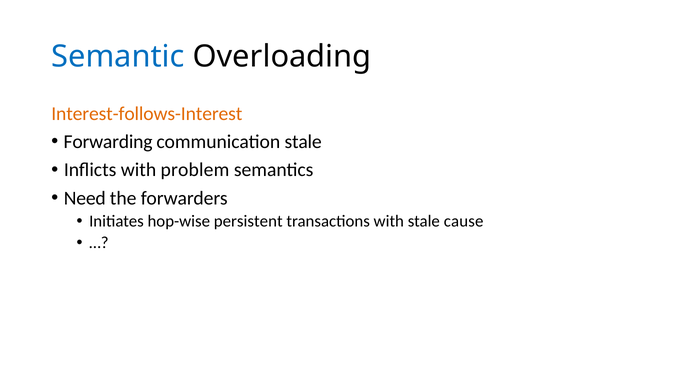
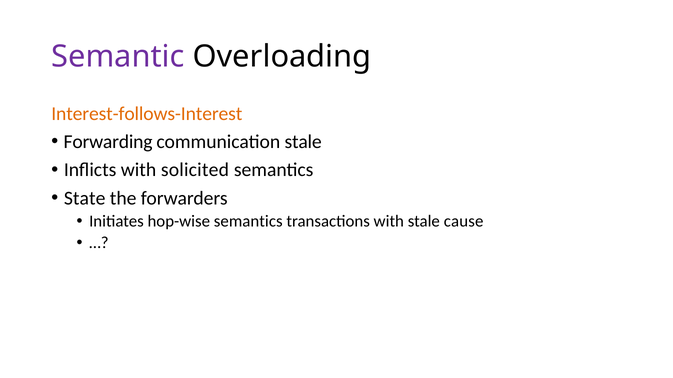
Semantic colour: blue -> purple
problem: problem -> solicited
Need: Need -> State
hop-wise persistent: persistent -> semantics
